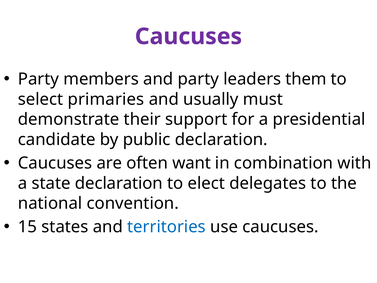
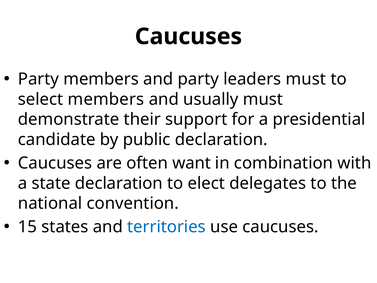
Caucuses at (188, 36) colour: purple -> black
leaders them: them -> must
select primaries: primaries -> members
